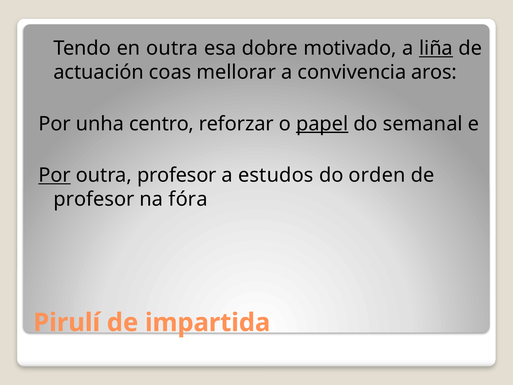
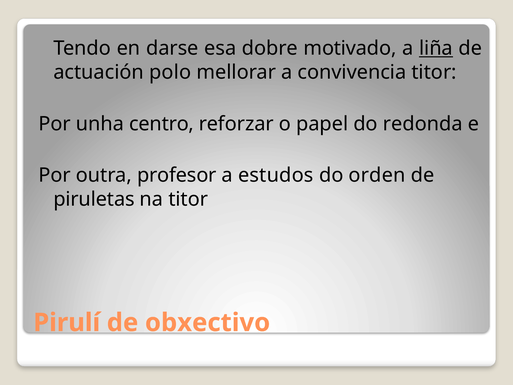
en outra: outra -> darse
coas: coas -> polo
convivencia aros: aros -> titor
papel underline: present -> none
semanal: semanal -> redonda
Por at (55, 175) underline: present -> none
profesor at (94, 199): profesor -> piruletas
na fóra: fóra -> titor
impartida: impartida -> obxectivo
